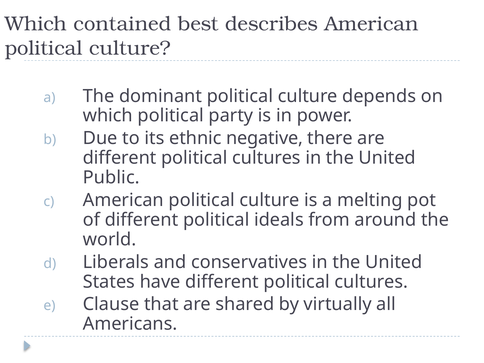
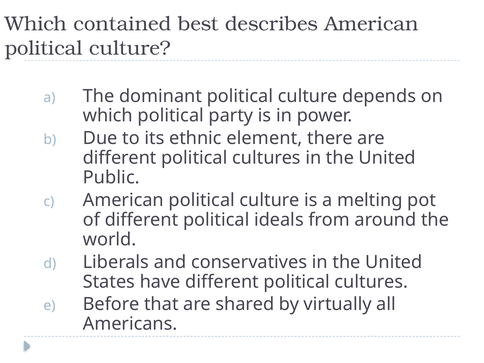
negative: negative -> element
Clause: Clause -> Before
